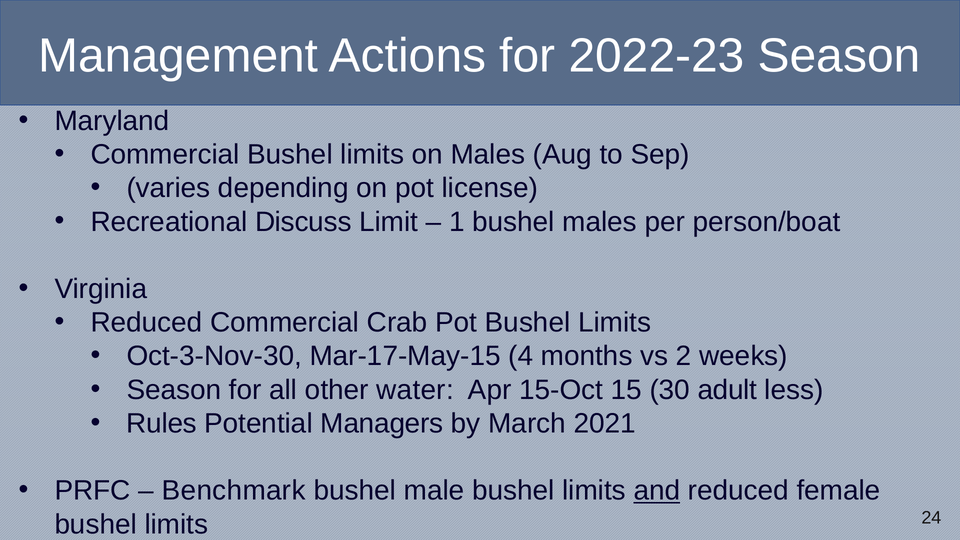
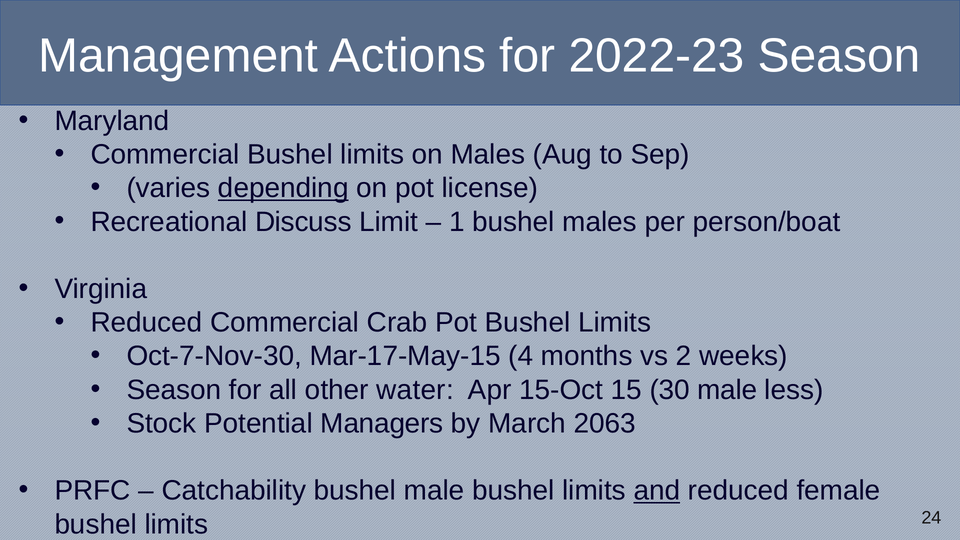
depending underline: none -> present
Oct-3-Nov-30: Oct-3-Nov-30 -> Oct-7-Nov-30
30 adult: adult -> male
Rules: Rules -> Stock
2021: 2021 -> 2063
Benchmark: Benchmark -> Catchability
